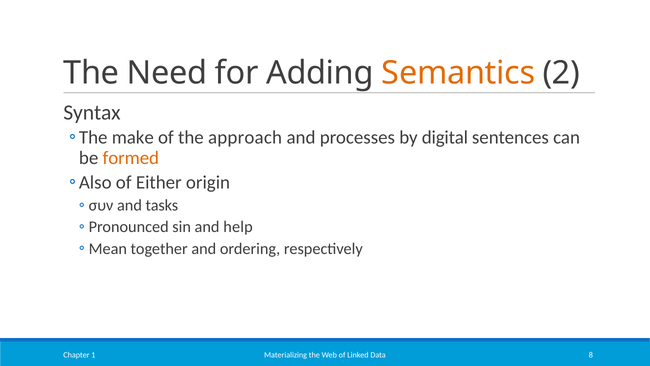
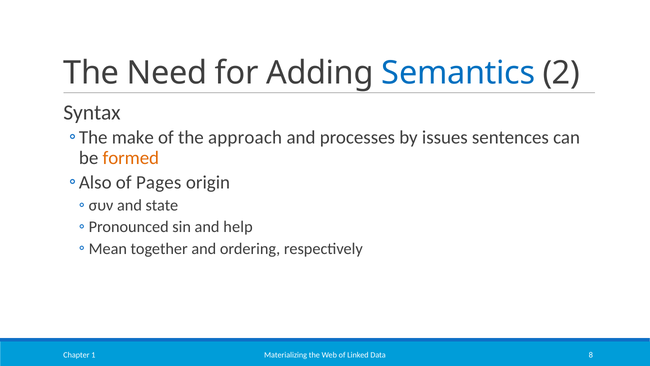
Semantics colour: orange -> blue
digital: digital -> issues
Either: Either -> Pages
tasks: tasks -> state
